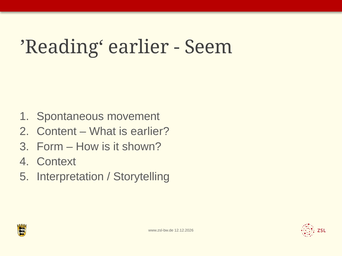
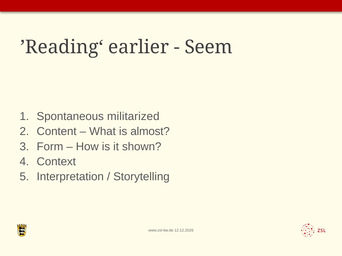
movement: movement -> militarized
is earlier: earlier -> almost
